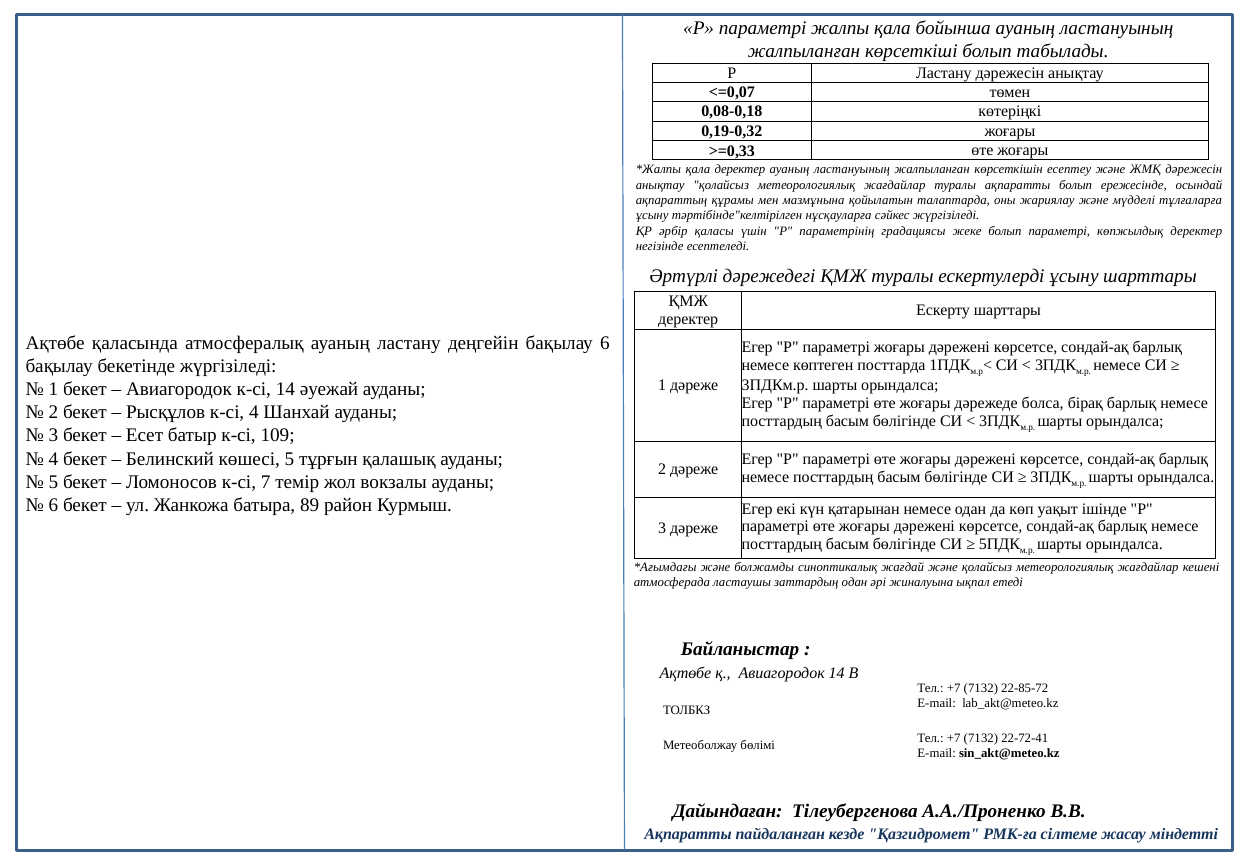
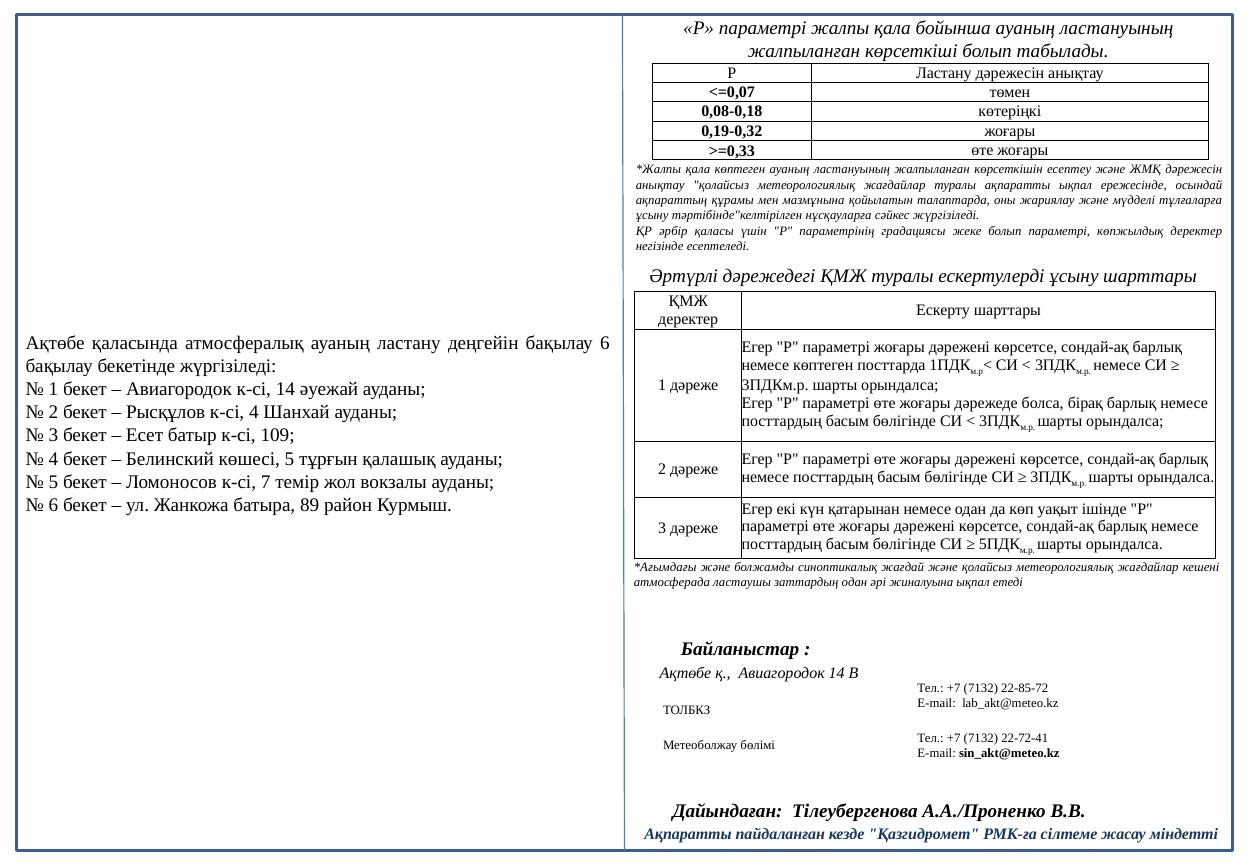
қала деректер: деректер -> көптеген
ақпаратты болып: болып -> ықпал
